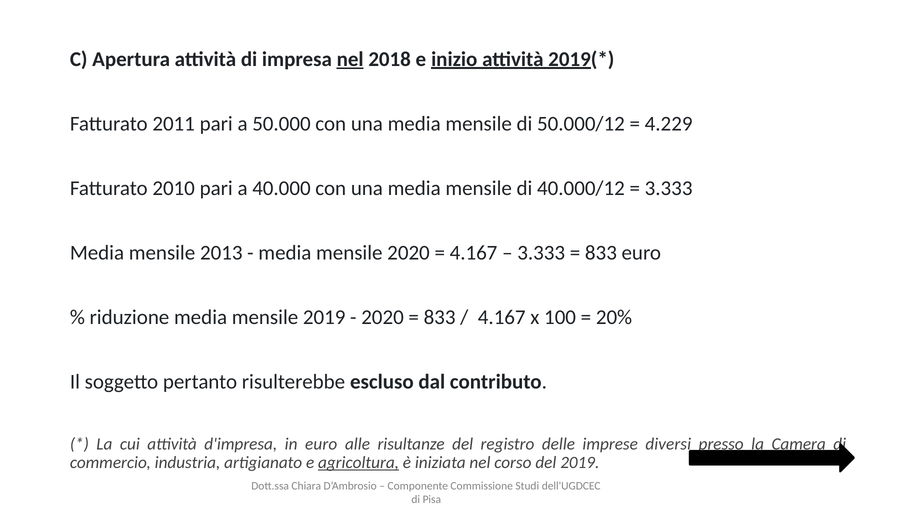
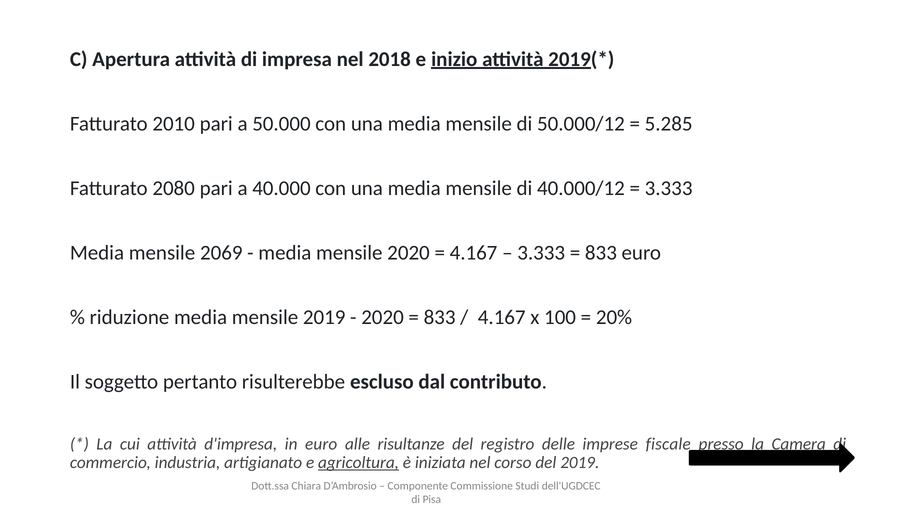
nel at (350, 59) underline: present -> none
2011: 2011 -> 2010
4.229: 4.229 -> 5.285
2010: 2010 -> 2080
2013: 2013 -> 2069
diversi: diversi -> fiscale
